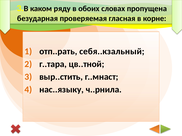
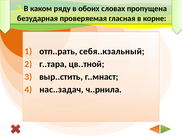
нас..языку: нас..языку -> нас..задач
